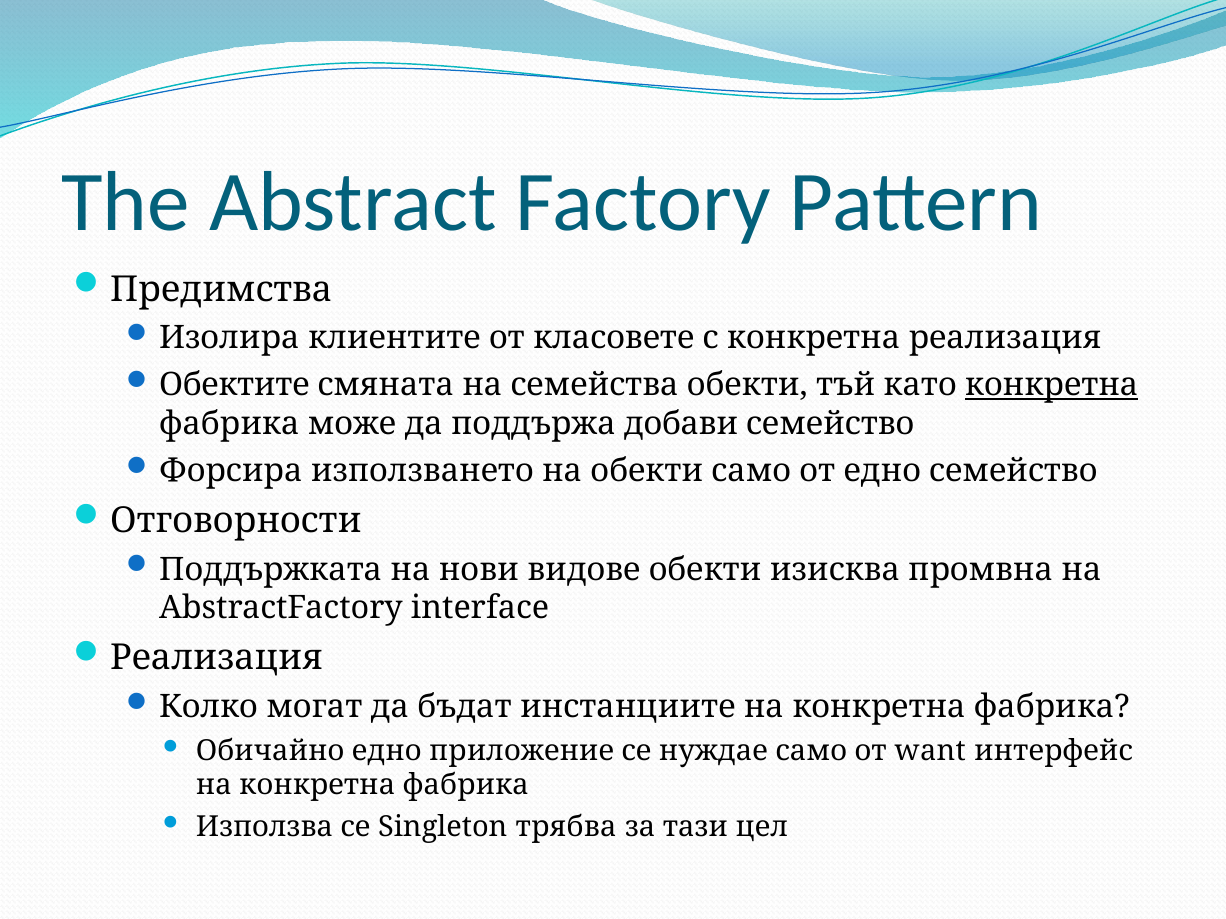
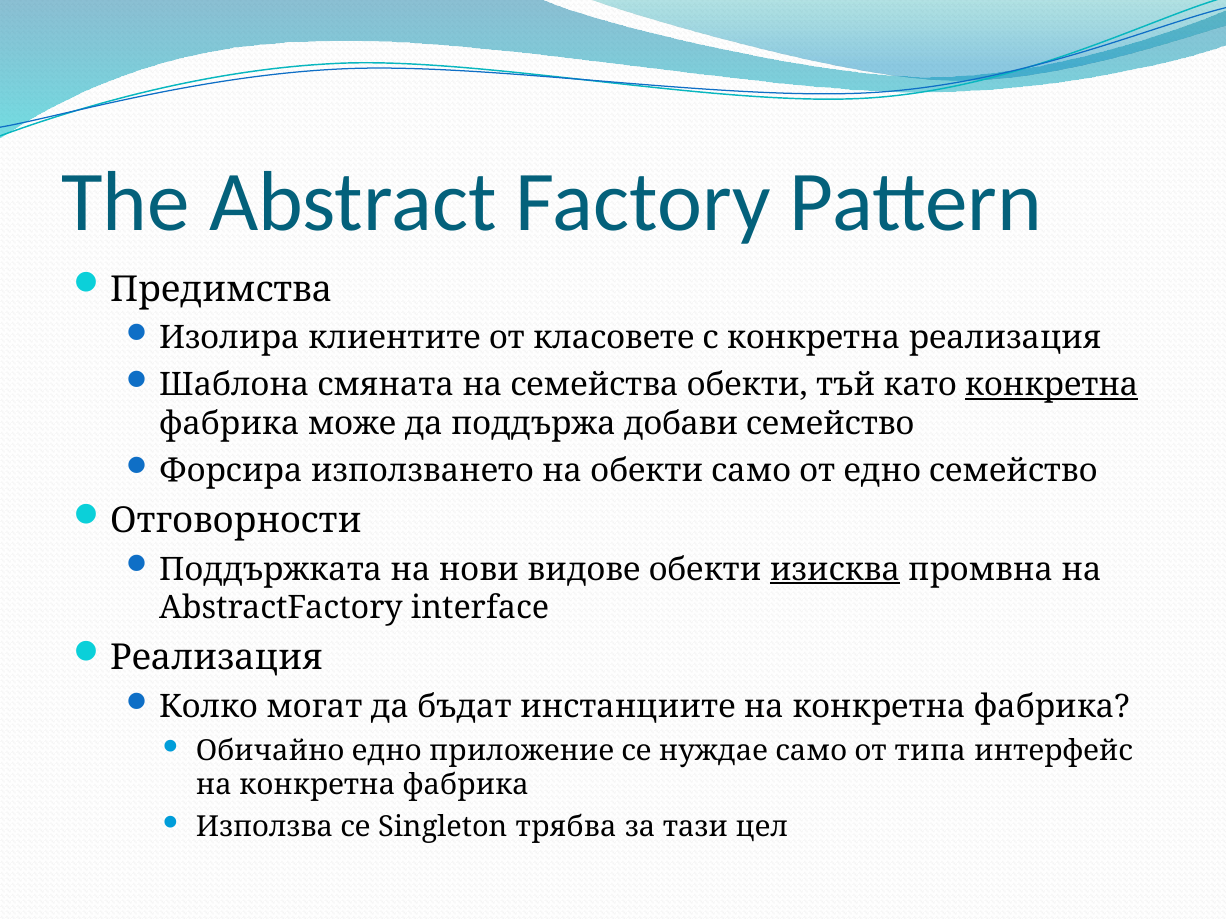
Обектите: Обектите -> Шаблона
изисква underline: none -> present
want: want -> типа
